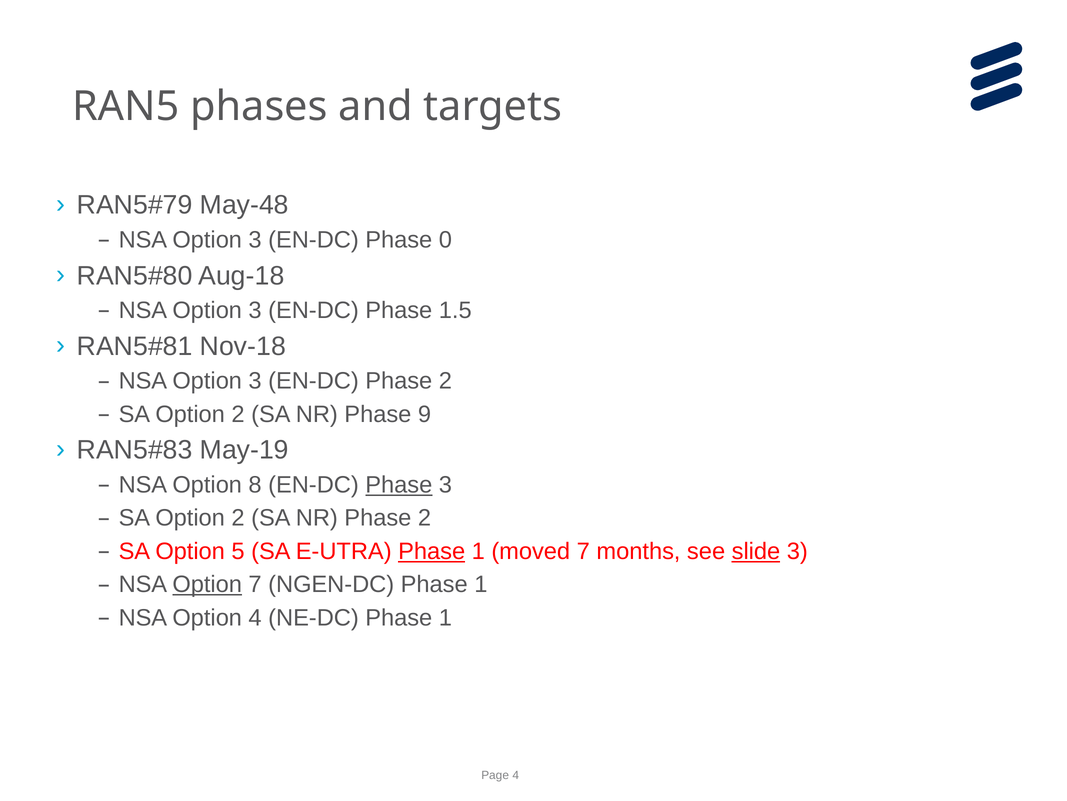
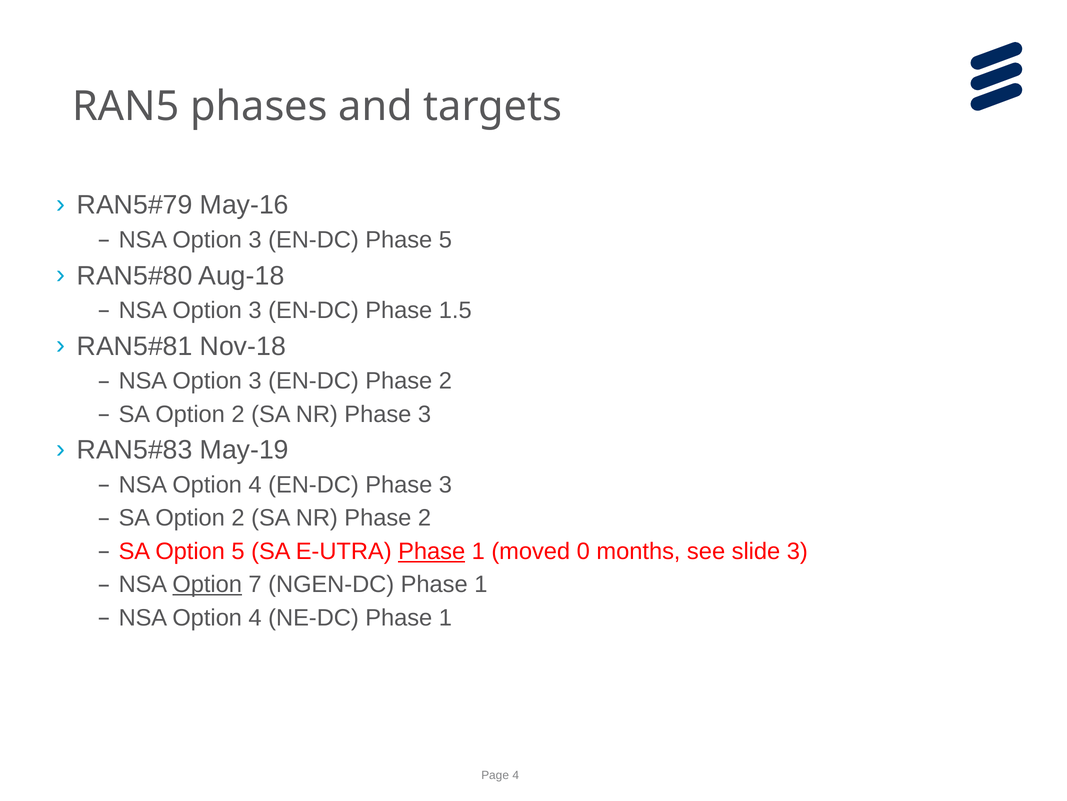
May-48: May-48 -> May-16
Phase 0: 0 -> 5
NR Phase 9: 9 -> 3
8 at (255, 484): 8 -> 4
Phase at (399, 484) underline: present -> none
moved 7: 7 -> 0
slide underline: present -> none
